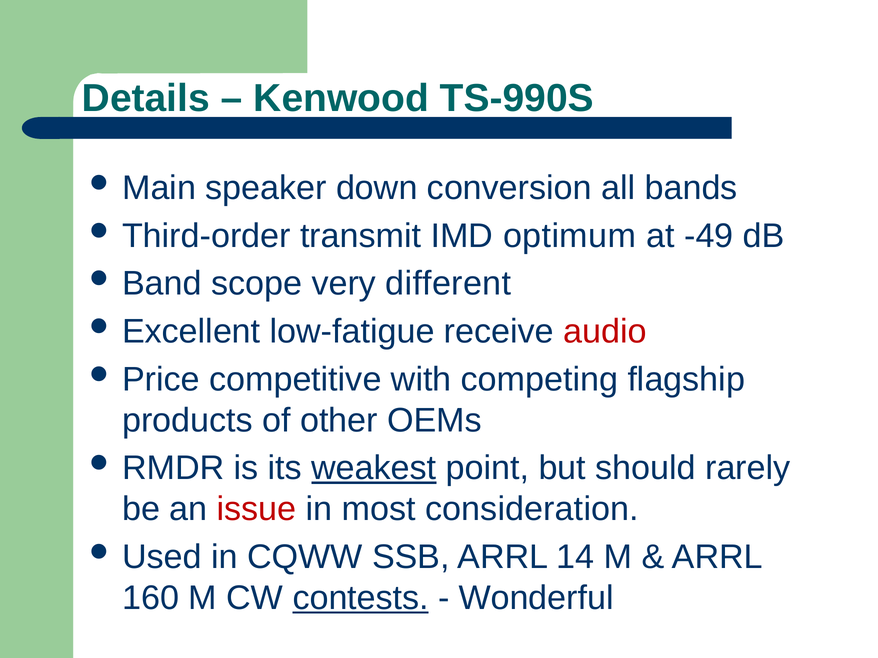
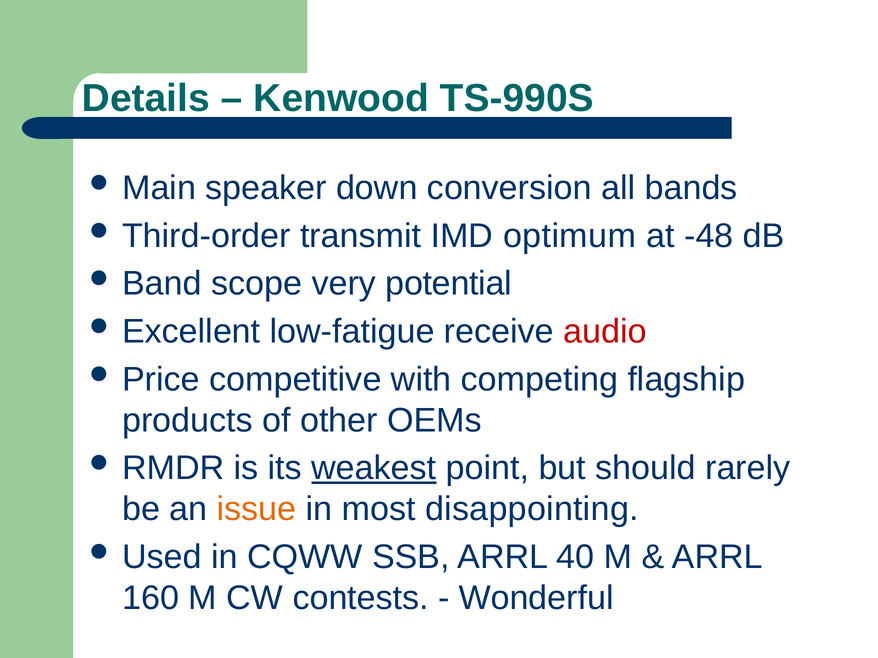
-49: -49 -> -48
different: different -> potential
issue colour: red -> orange
consideration: consideration -> disappointing
14: 14 -> 40
contests underline: present -> none
